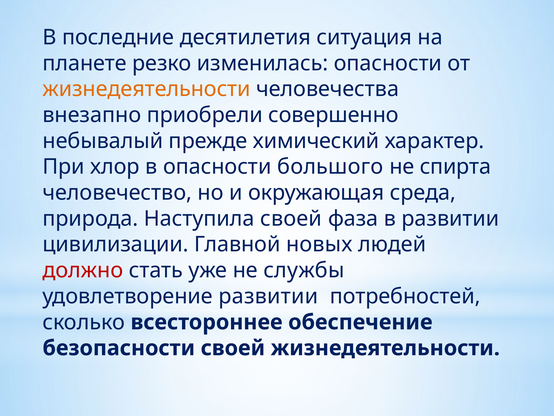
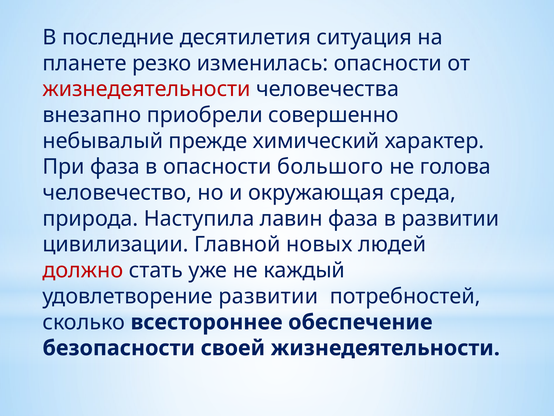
жизнедеятельности at (147, 89) colour: orange -> red
При хлор: хлор -> фаза
спирта: спирта -> голова
Наступила своей: своей -> лавин
службы: службы -> каждый
